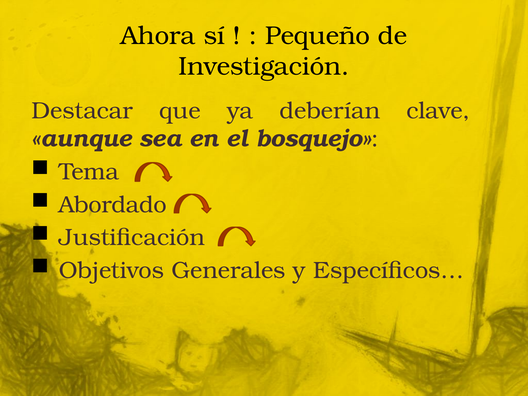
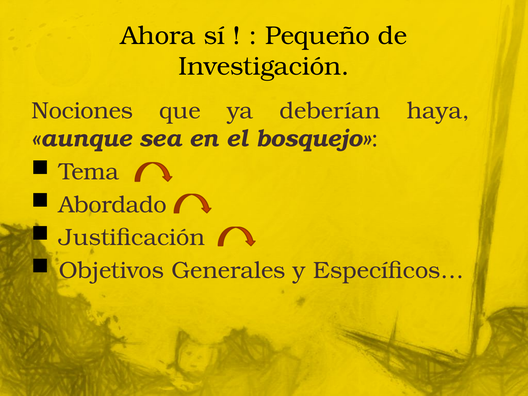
Destacar: Destacar -> Nociones
clave: clave -> haya
